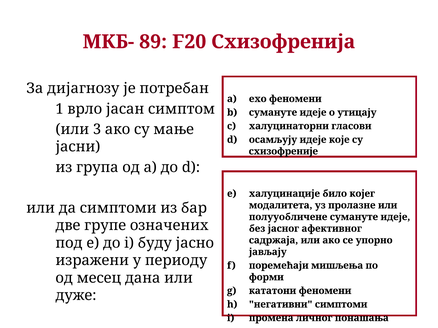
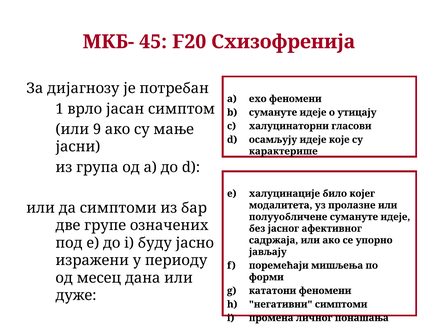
89: 89 -> 45
3: 3 -> 9
схизофреније: схизофреније -> карактерише
